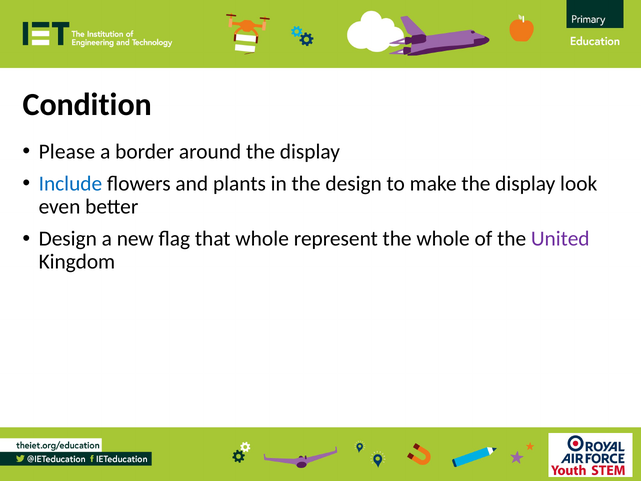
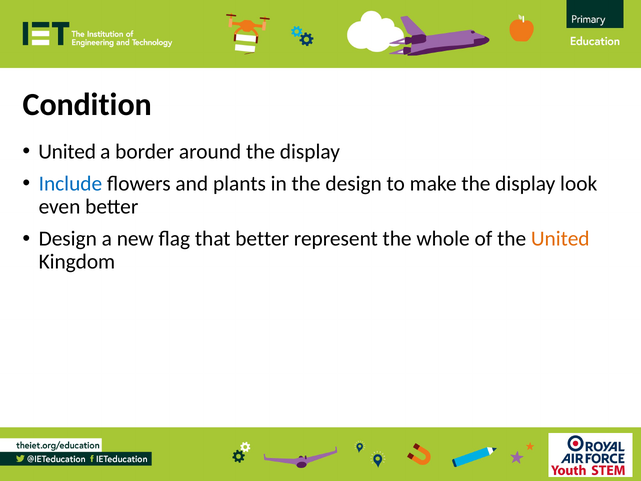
Please at (67, 152): Please -> United
that whole: whole -> better
United at (560, 239) colour: purple -> orange
